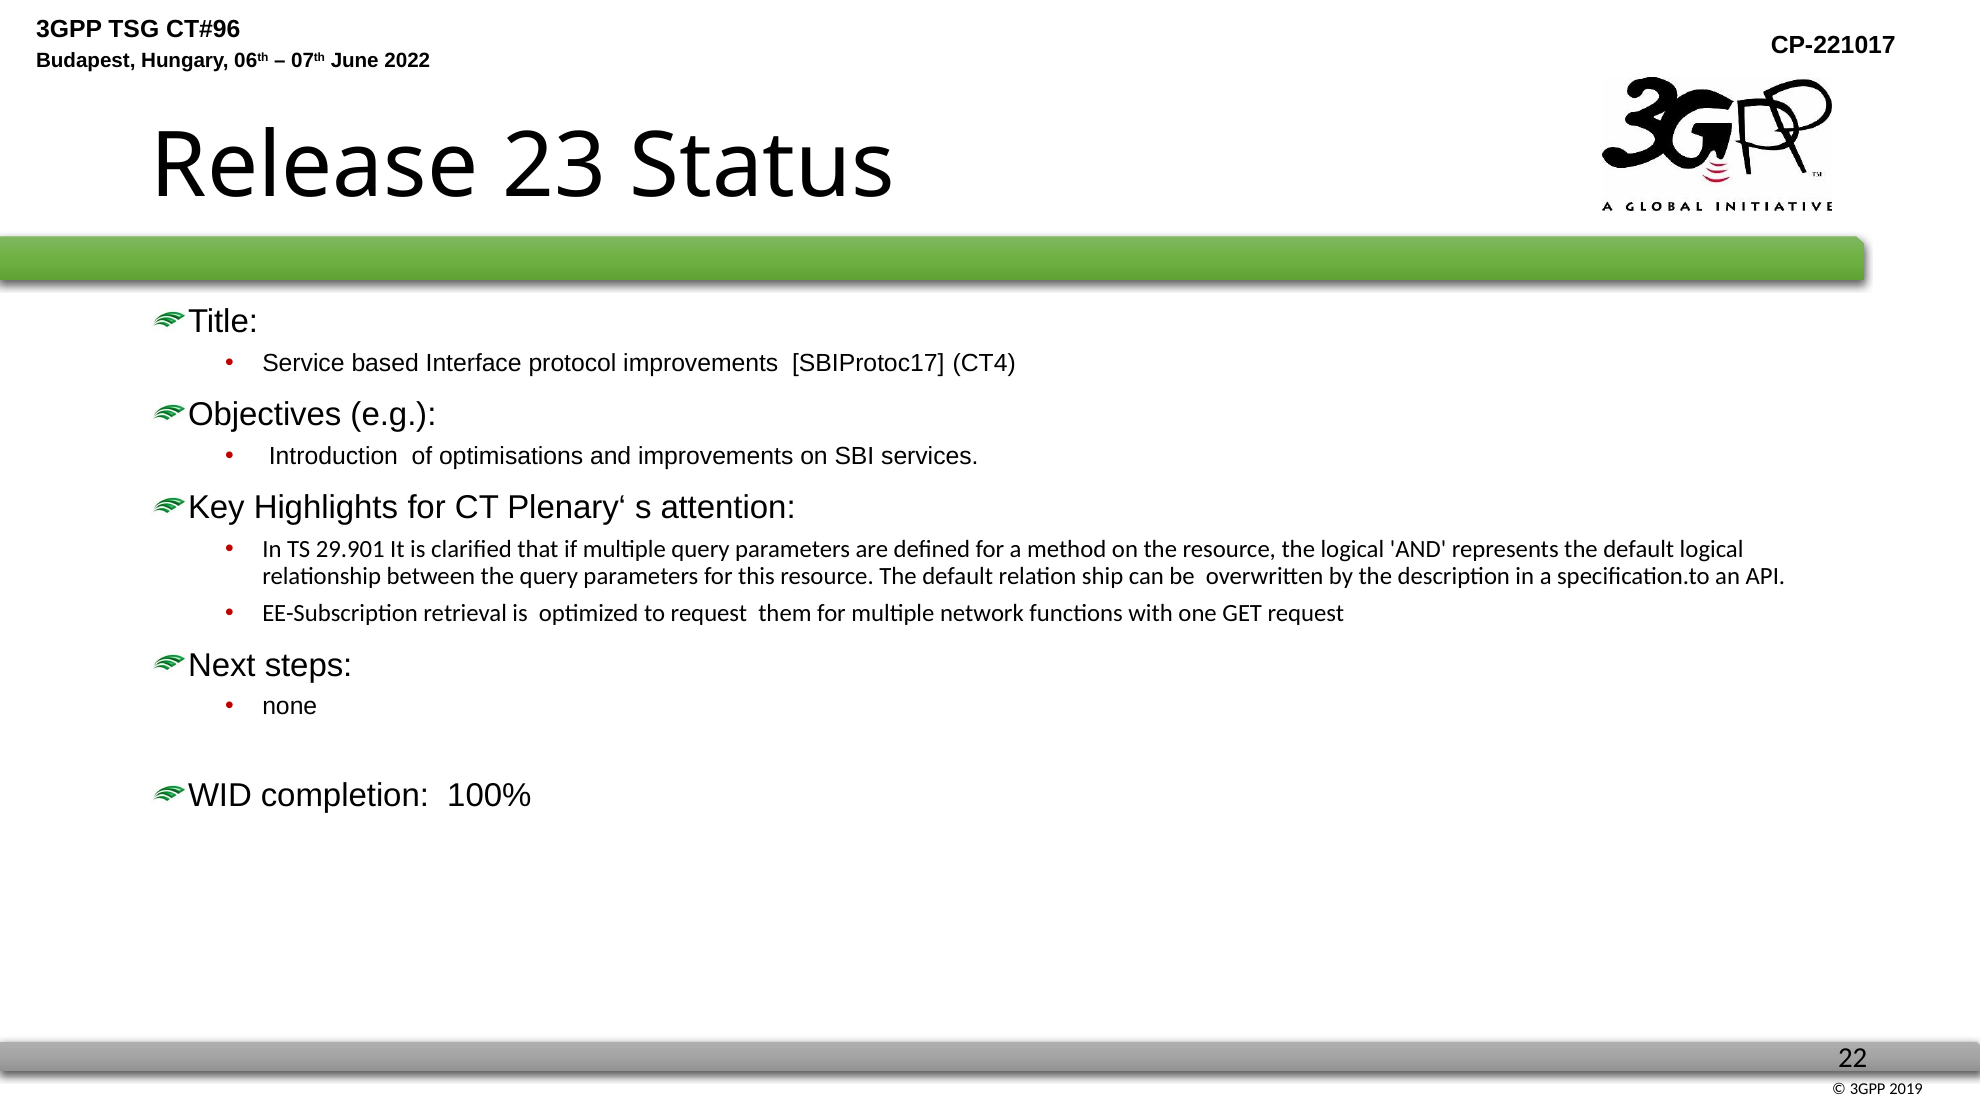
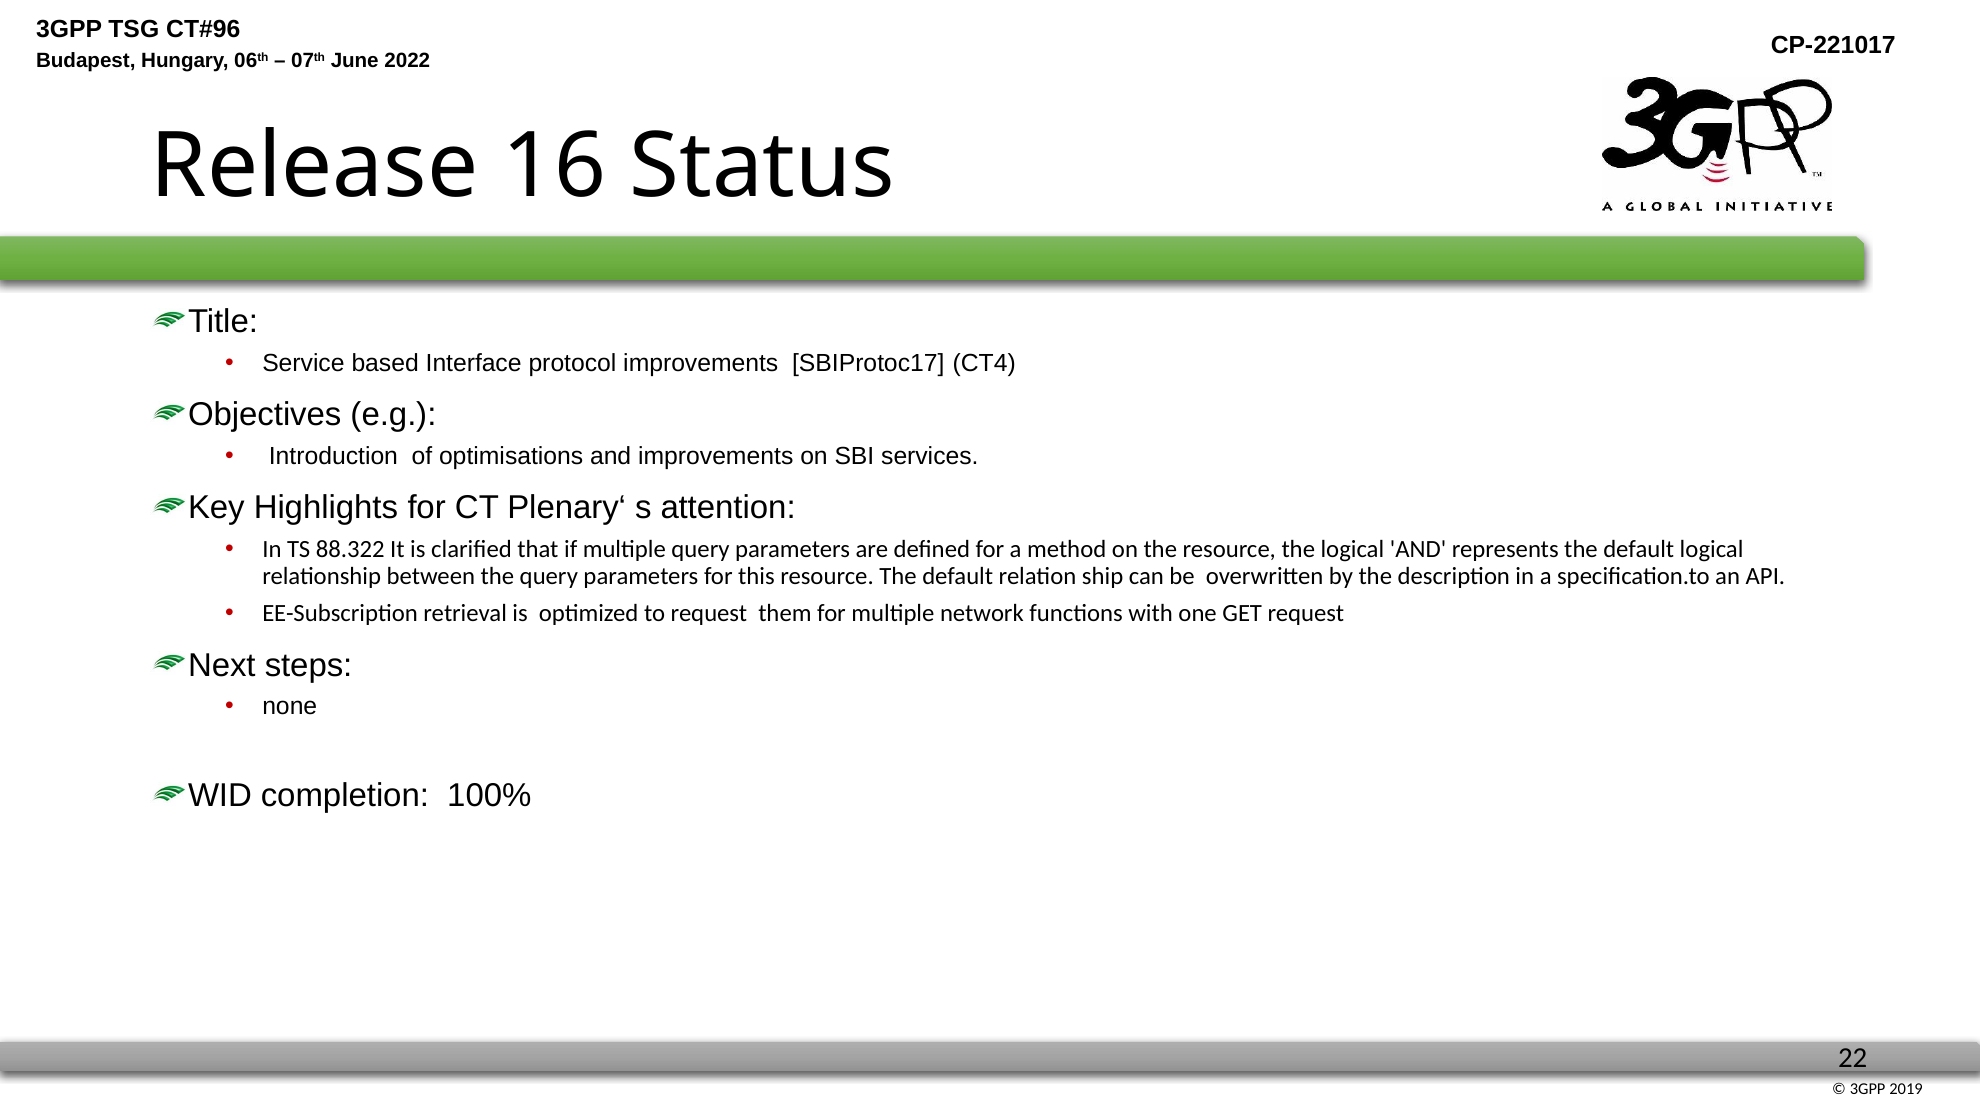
23: 23 -> 16
29.901: 29.901 -> 88.322
